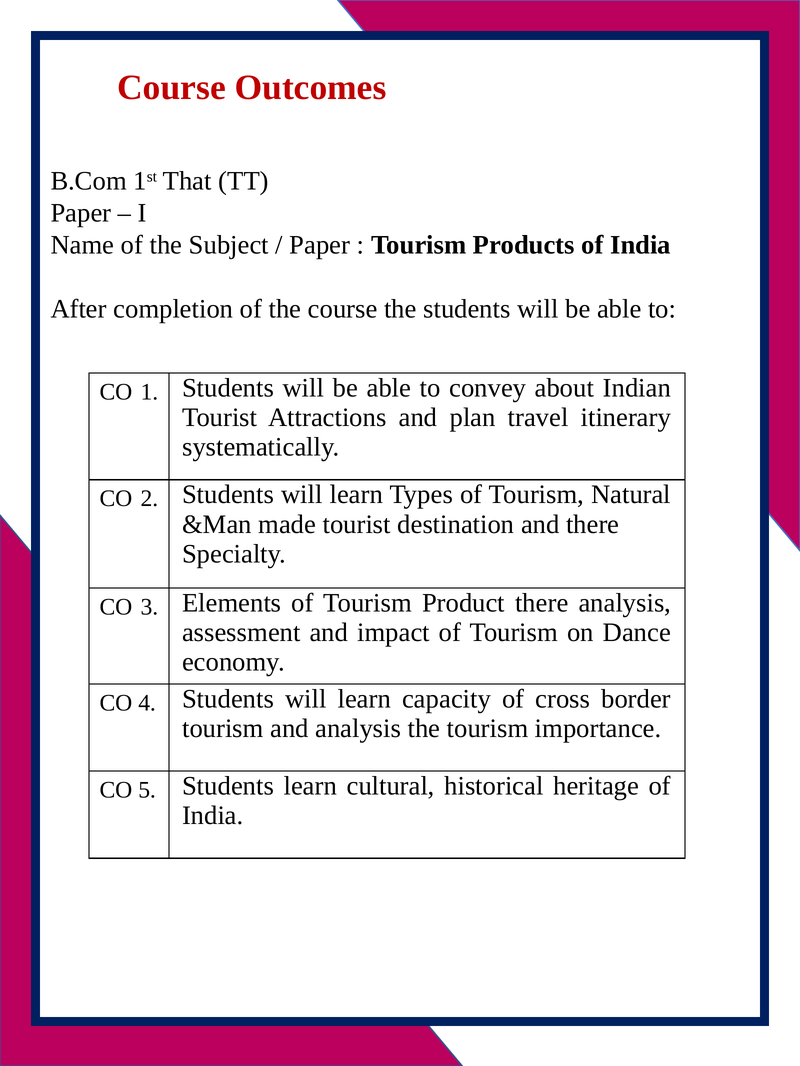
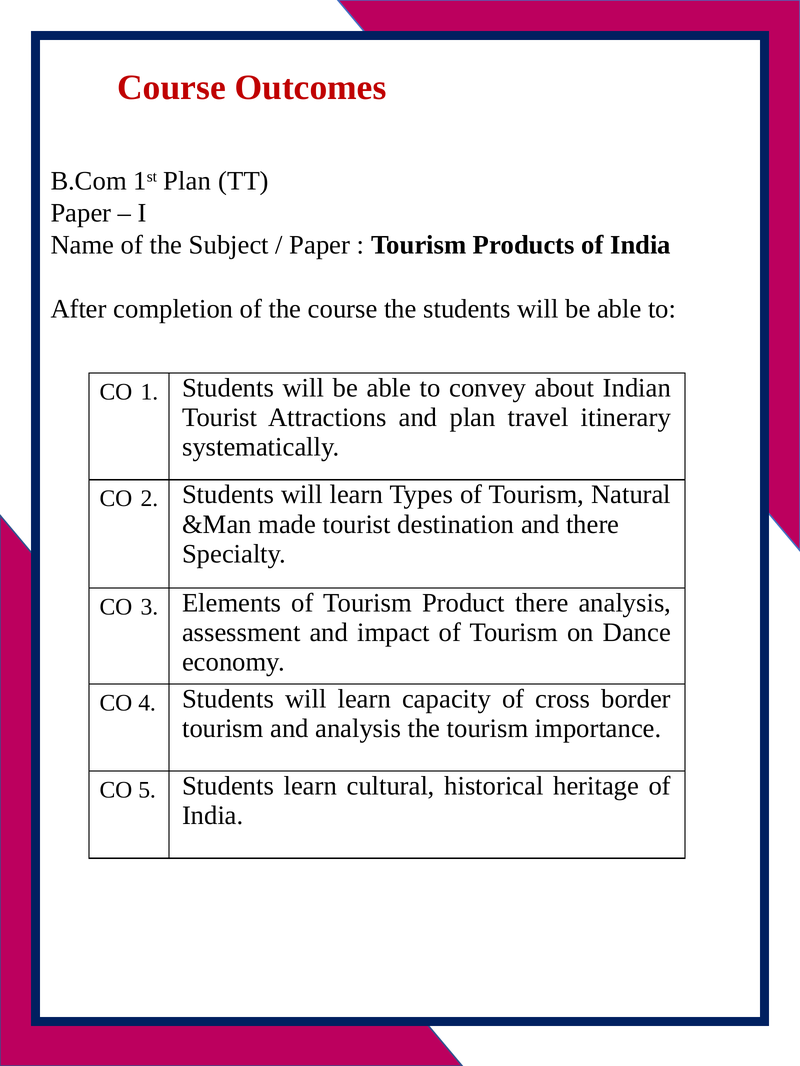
1st That: That -> Plan
